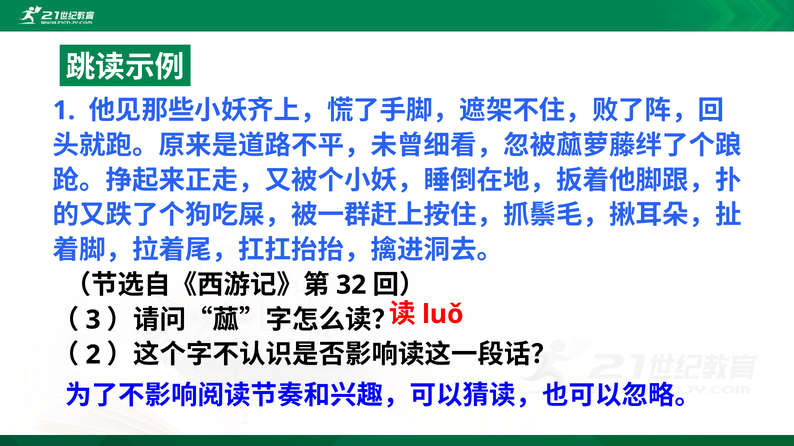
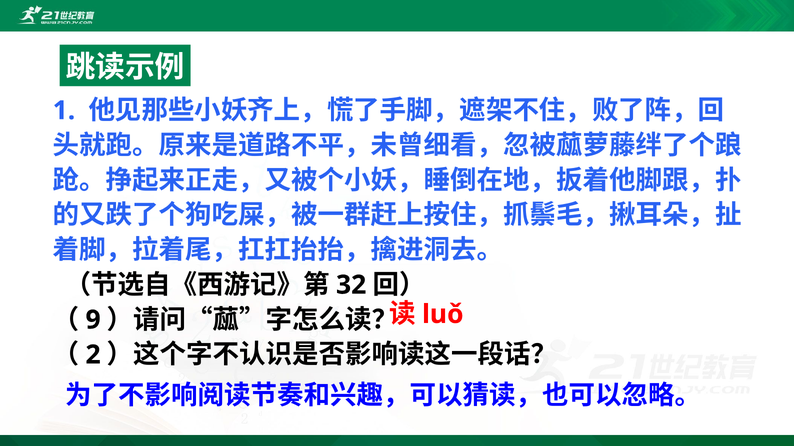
3: 3 -> 9
